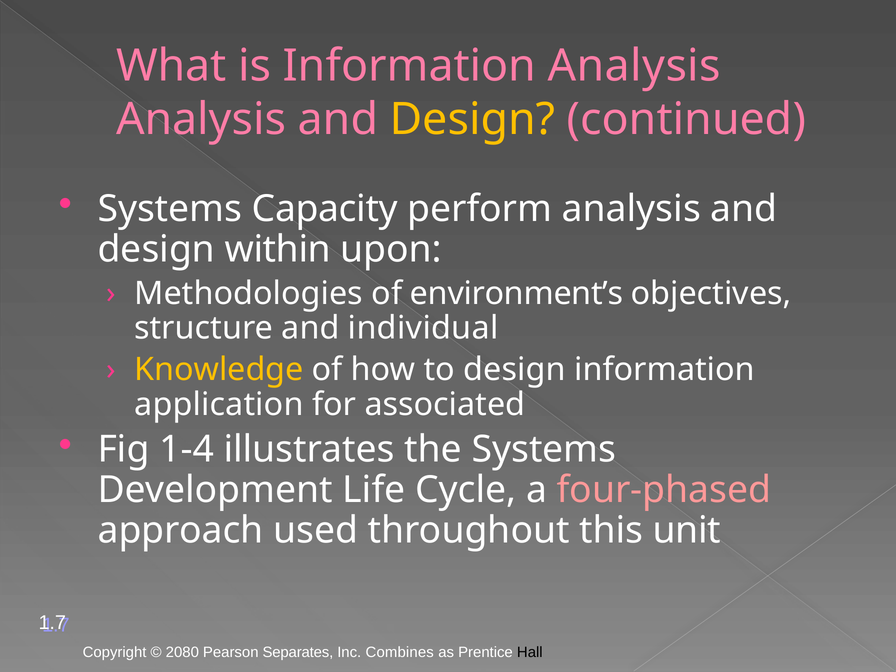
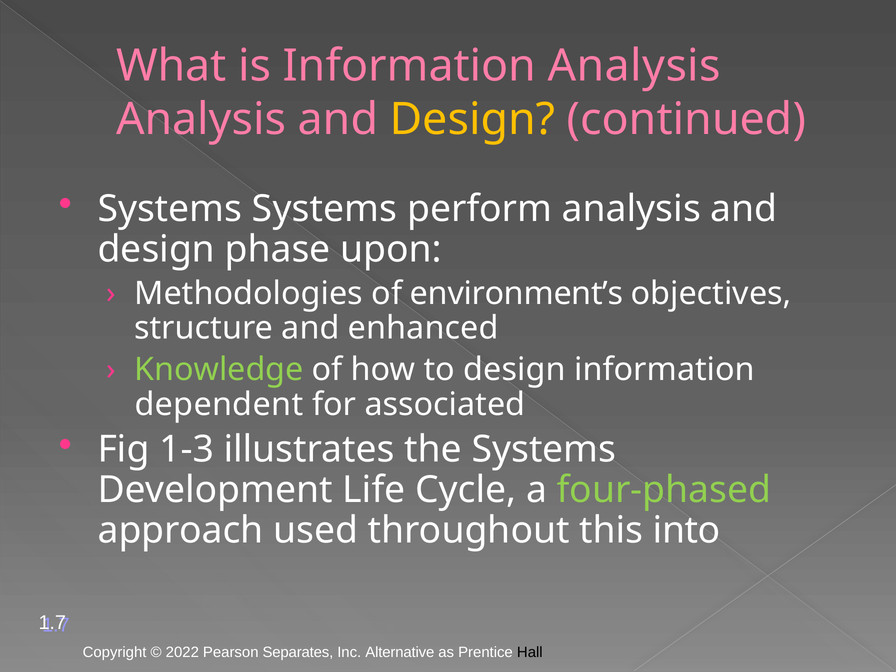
Systems Capacity: Capacity -> Systems
within: within -> phase
individual: individual -> enhanced
Knowledge colour: yellow -> light green
application: application -> dependent
1-4: 1-4 -> 1-3
four-phased colour: pink -> light green
unit: unit -> into
2080: 2080 -> 2022
Combines: Combines -> Alternative
